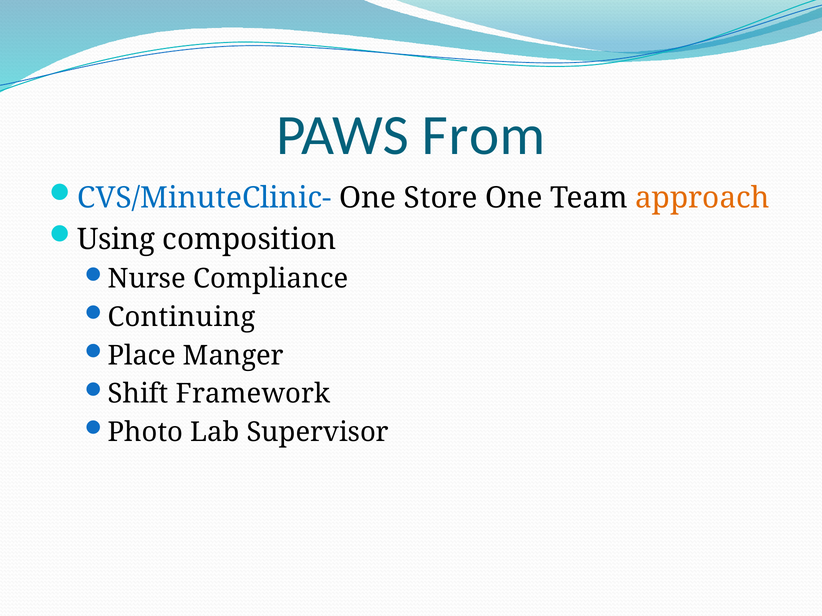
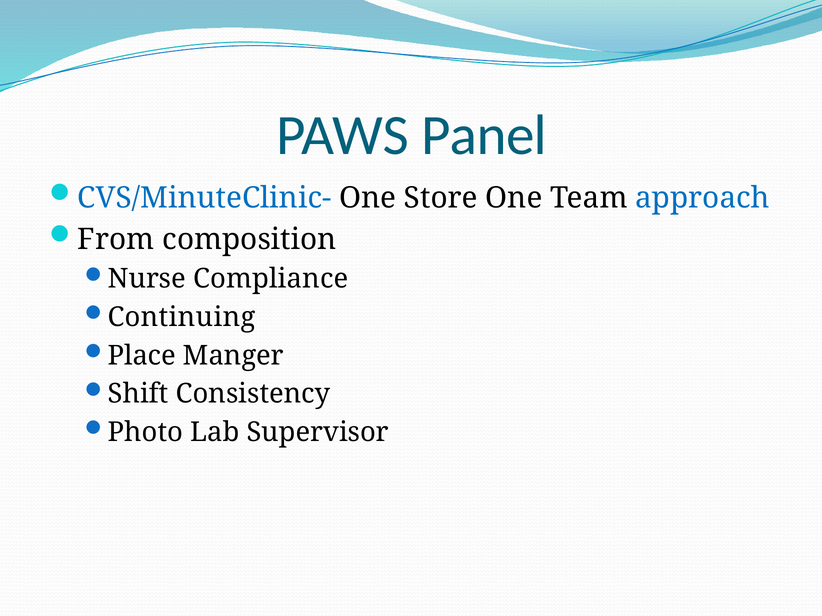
From: From -> Panel
approach colour: orange -> blue
Using: Using -> From
Framework: Framework -> Consistency
